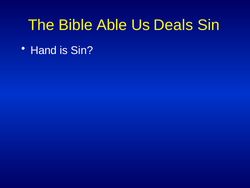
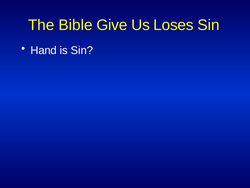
Able: Able -> Give
Deals: Deals -> Loses
